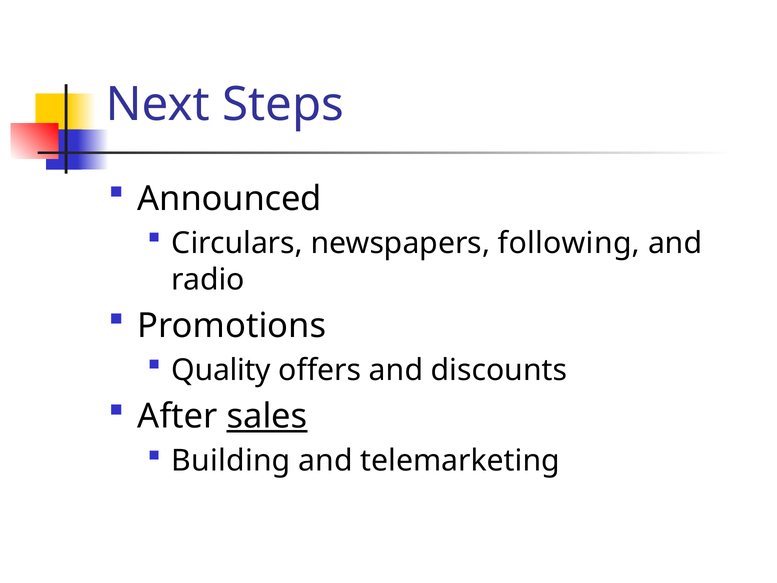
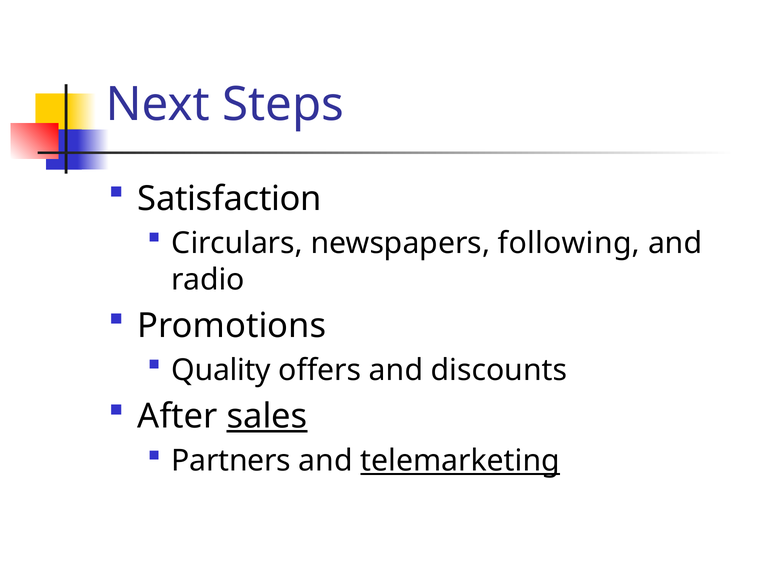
Announced: Announced -> Satisfaction
Building: Building -> Partners
telemarketing underline: none -> present
